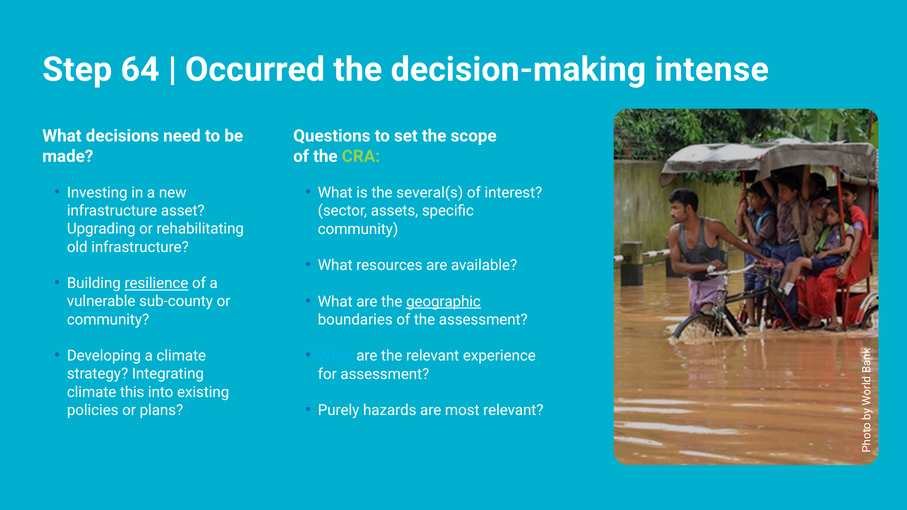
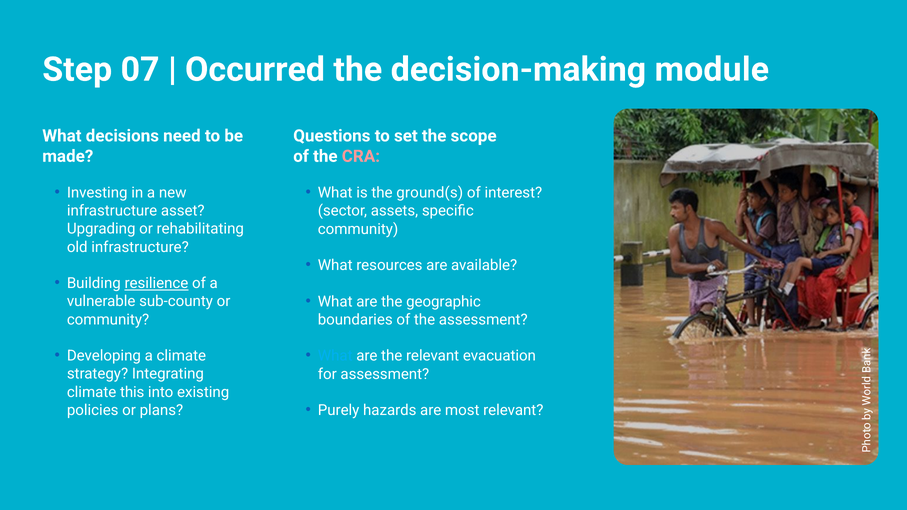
64: 64 -> 07
intense: intense -> module
CRA colour: light green -> pink
several(s: several(s -> ground(s
geographic underline: present -> none
experience: experience -> evacuation
